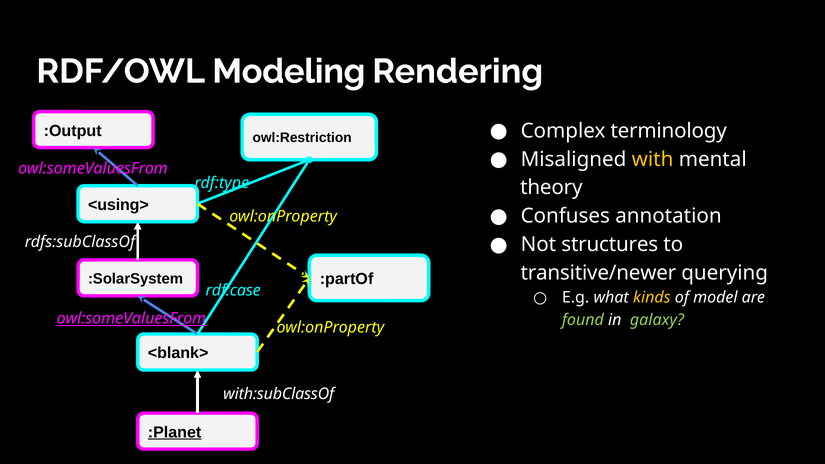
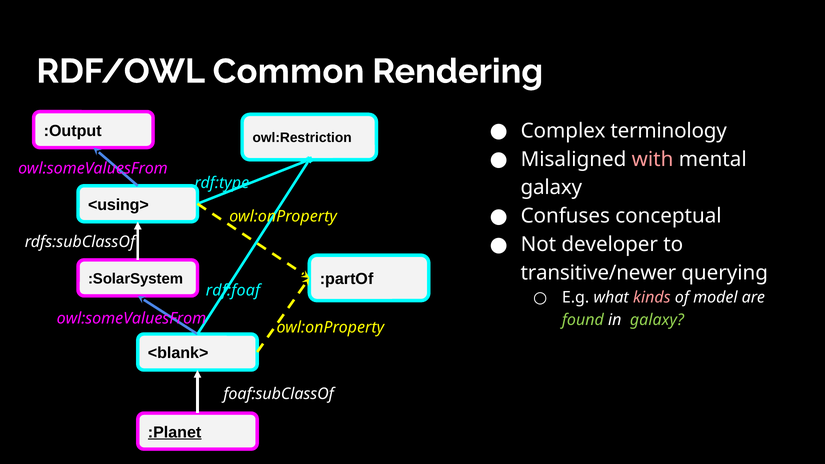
Modeling: Modeling -> Common
with colour: yellow -> pink
theory at (551, 188): theory -> galaxy
annotation: annotation -> conceptual
structures: structures -> developer
rdf:case: rdf:case -> rdf:foaf
kinds colour: yellow -> pink
owl:someValuesFrom at (131, 318) underline: present -> none
with:subClassOf: with:subClassOf -> foaf:subClassOf
